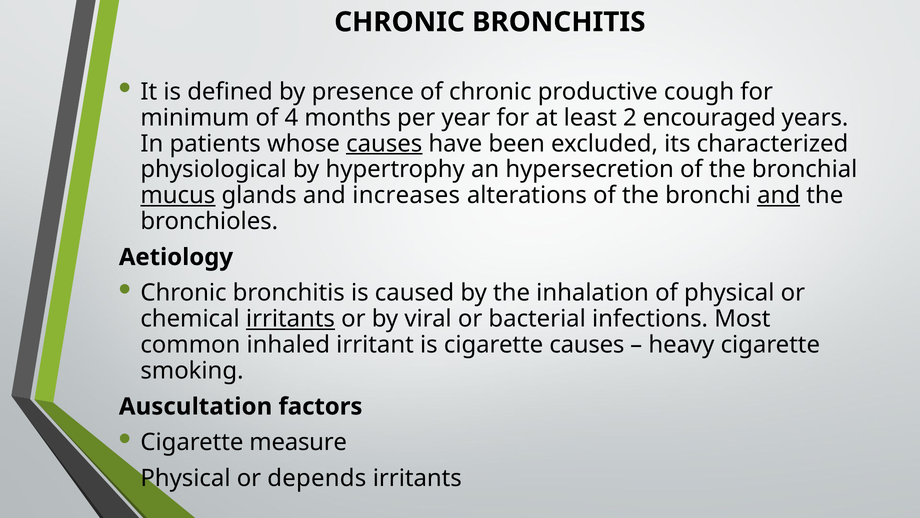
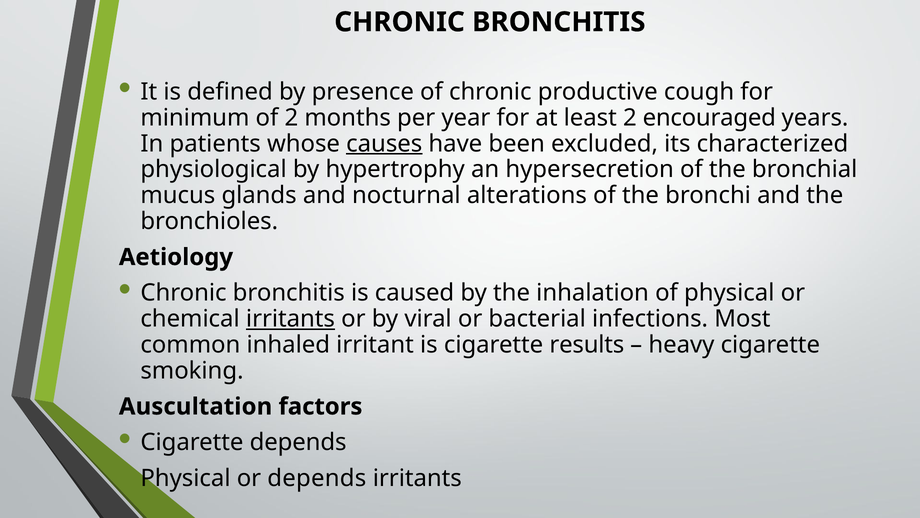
of 4: 4 -> 2
mucus underline: present -> none
increases: increases -> nocturnal
and at (779, 195) underline: present -> none
cigarette causes: causes -> results
Cigarette measure: measure -> depends
